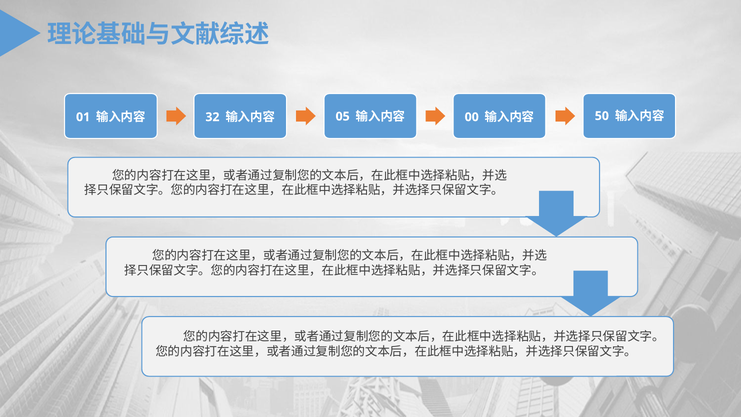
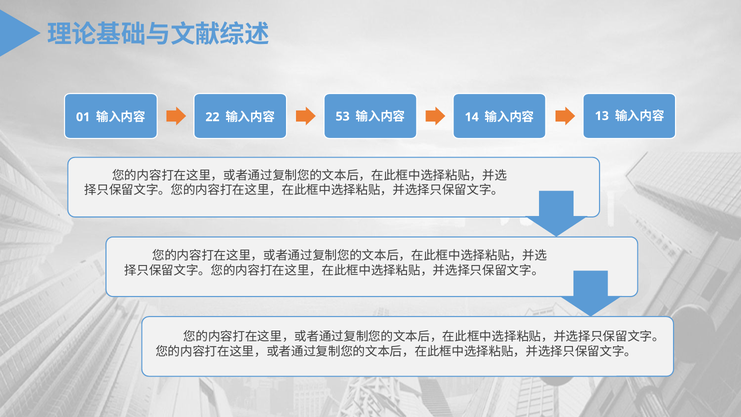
32: 32 -> 22
05: 05 -> 53
00: 00 -> 14
50: 50 -> 13
